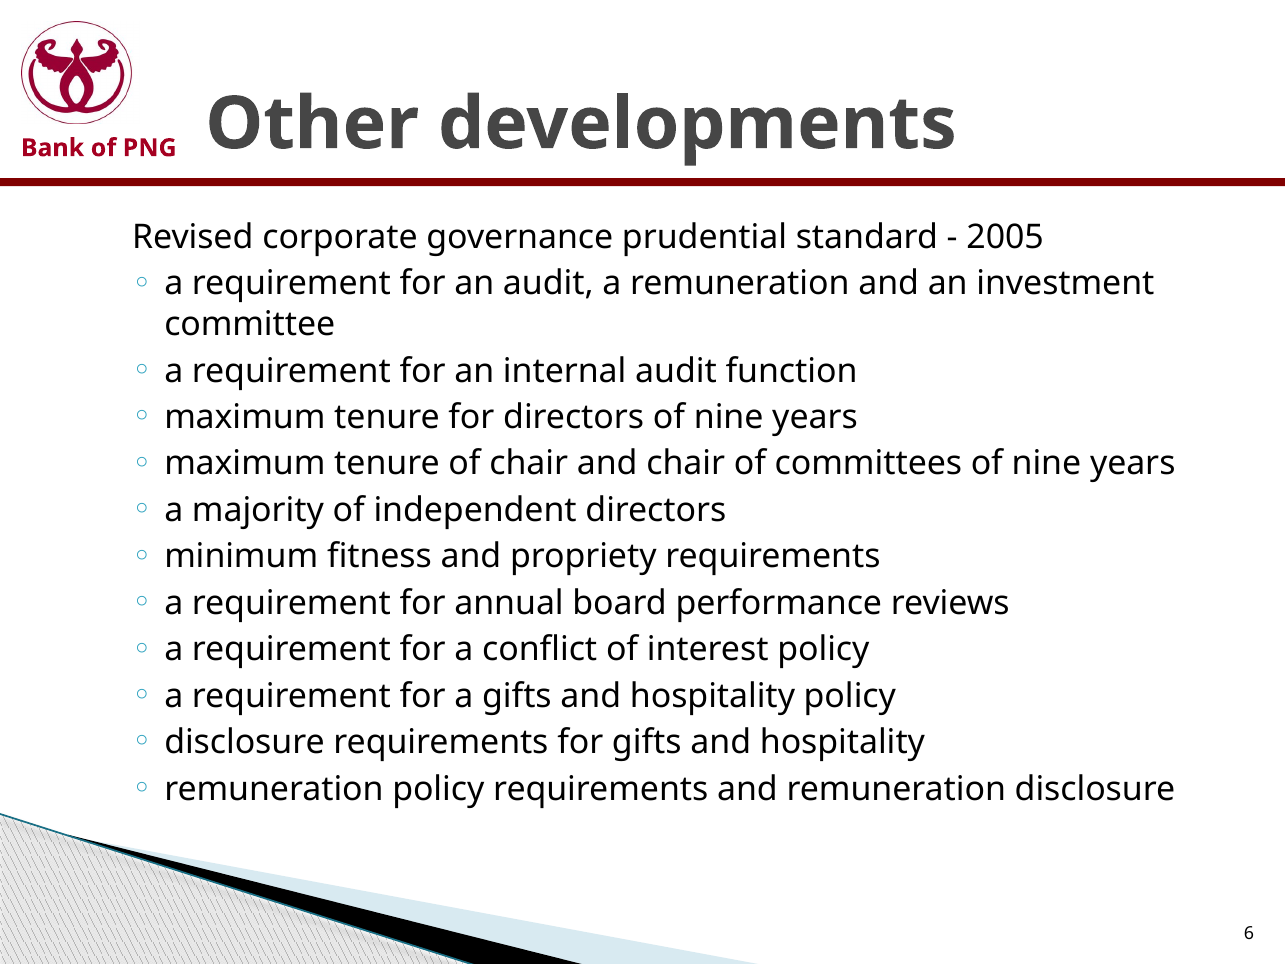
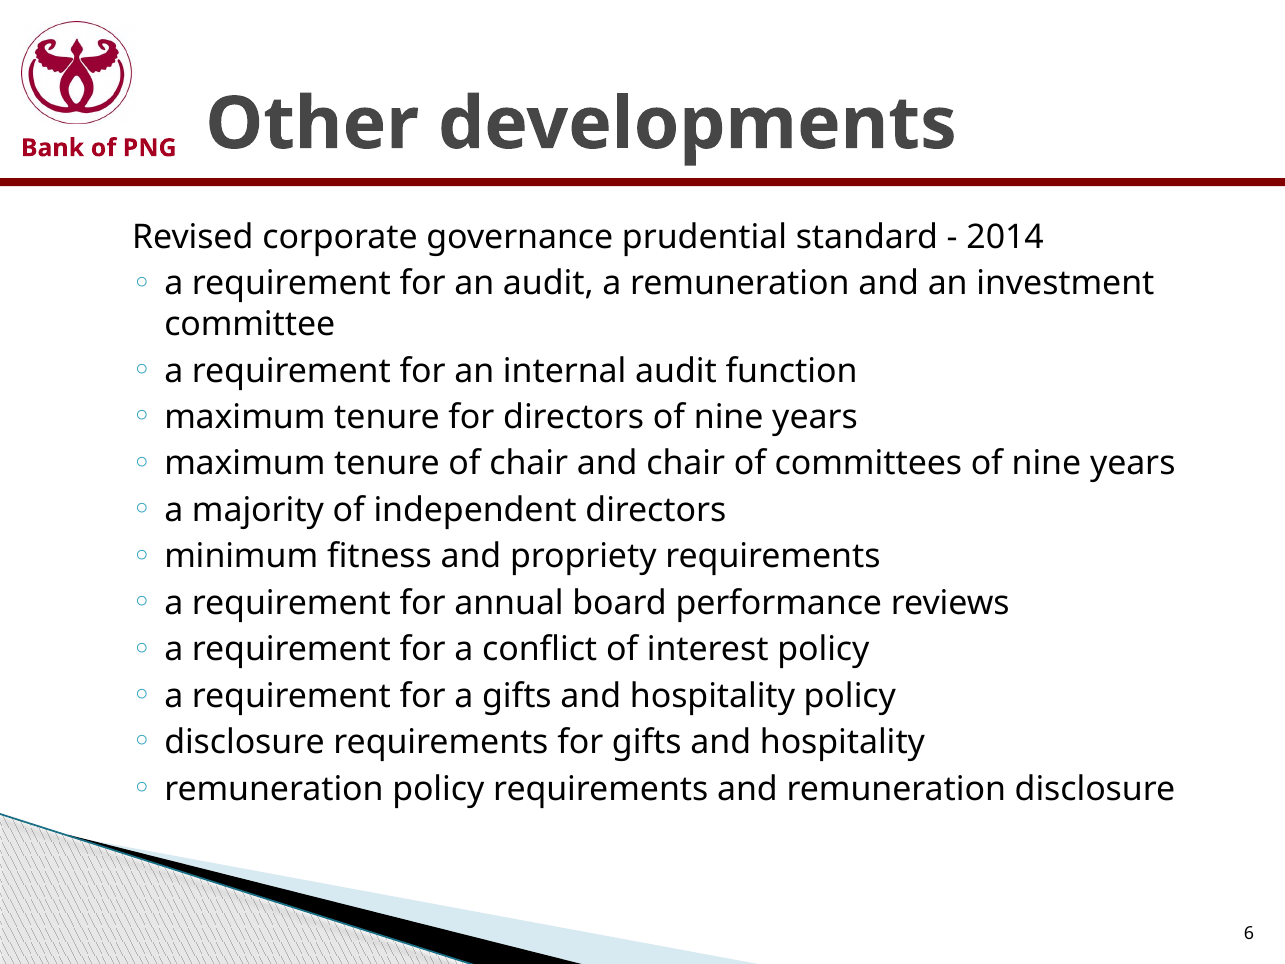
2005: 2005 -> 2014
